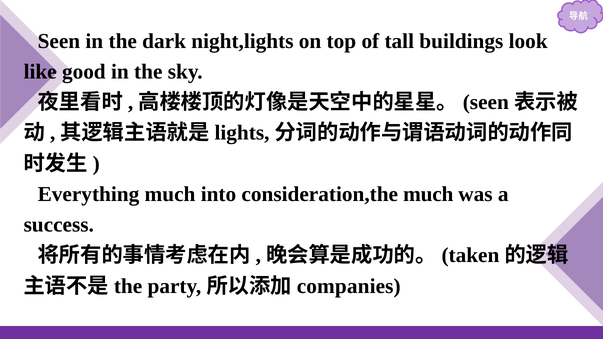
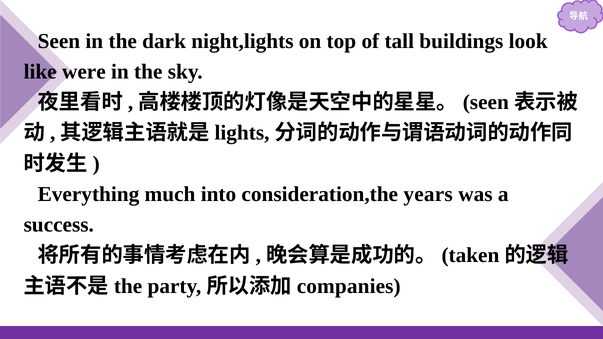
good: good -> were
consideration,the much: much -> years
